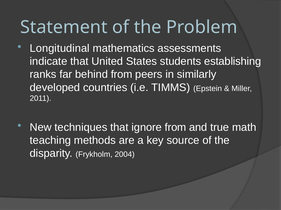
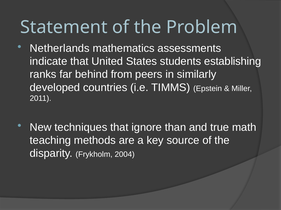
Longitudinal: Longitudinal -> Netherlands
ignore from: from -> than
